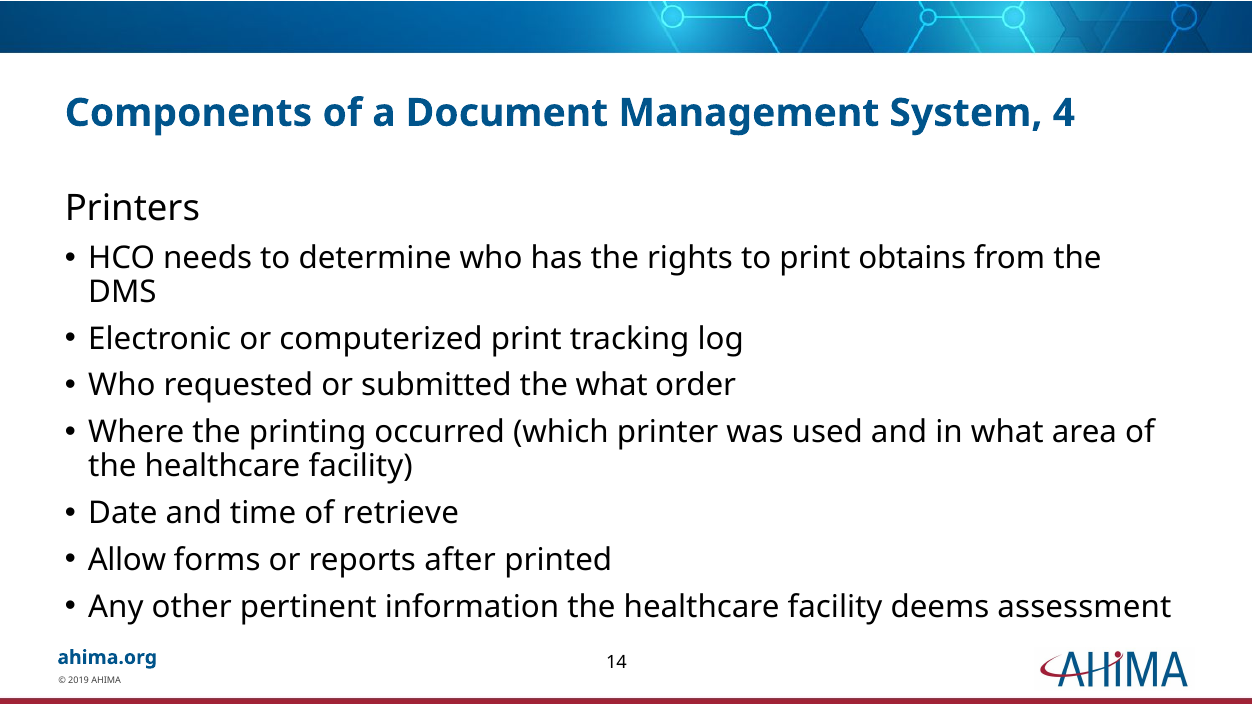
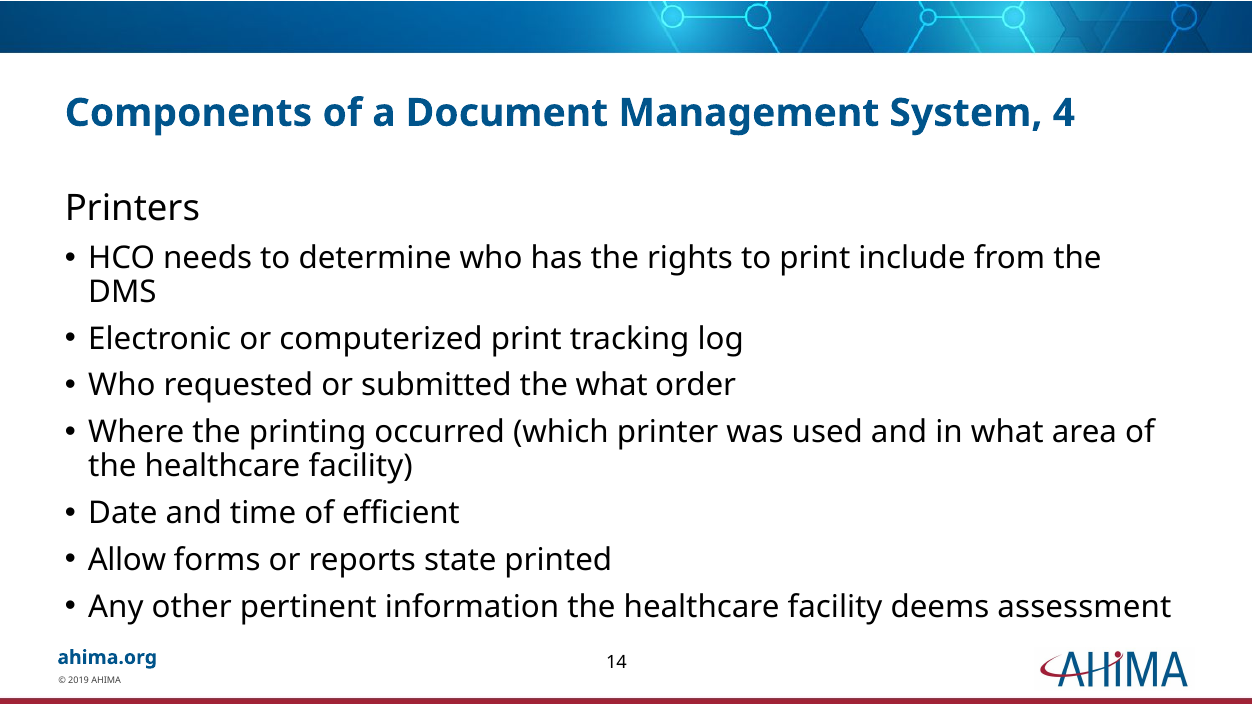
obtains: obtains -> include
retrieve: retrieve -> efficient
after: after -> state
